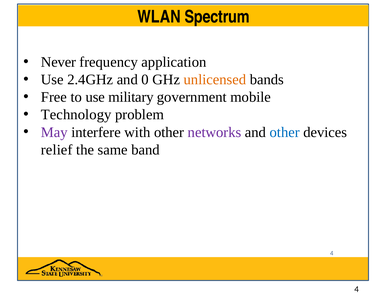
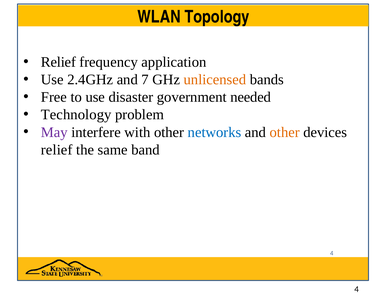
Spectrum: Spectrum -> Topology
Never at (58, 62): Never -> Relief
0: 0 -> 7
military: military -> disaster
mobile: mobile -> needed
networks colour: purple -> blue
other at (285, 132) colour: blue -> orange
